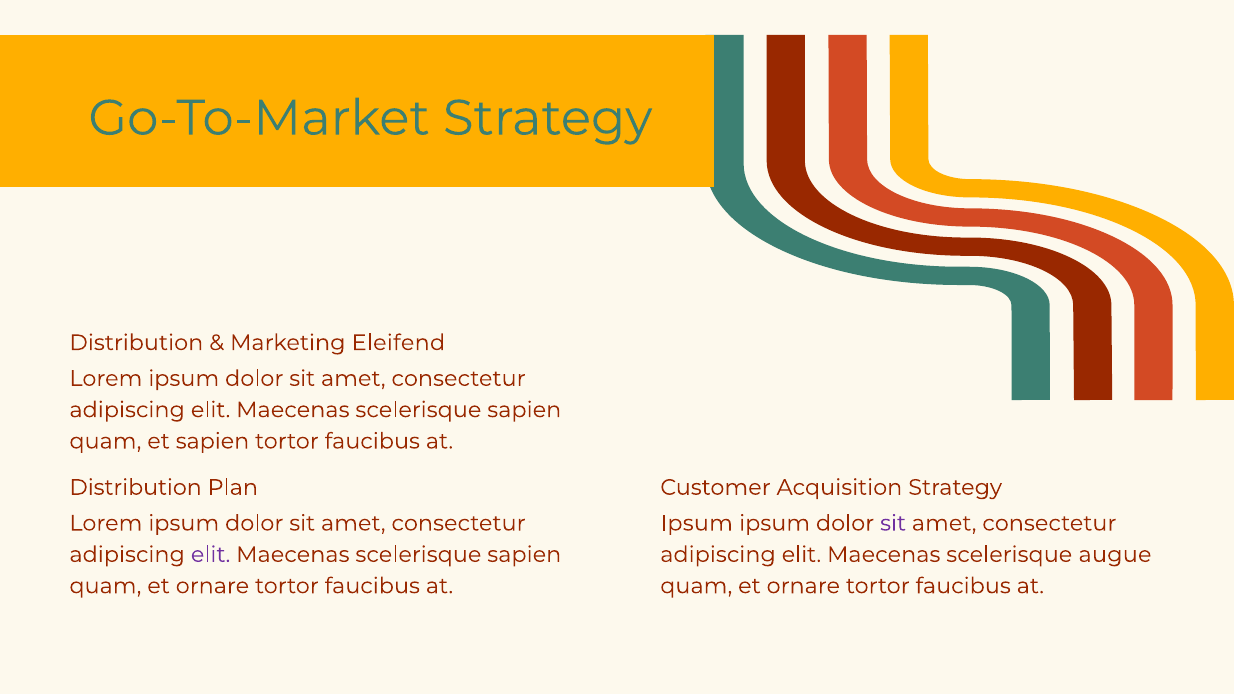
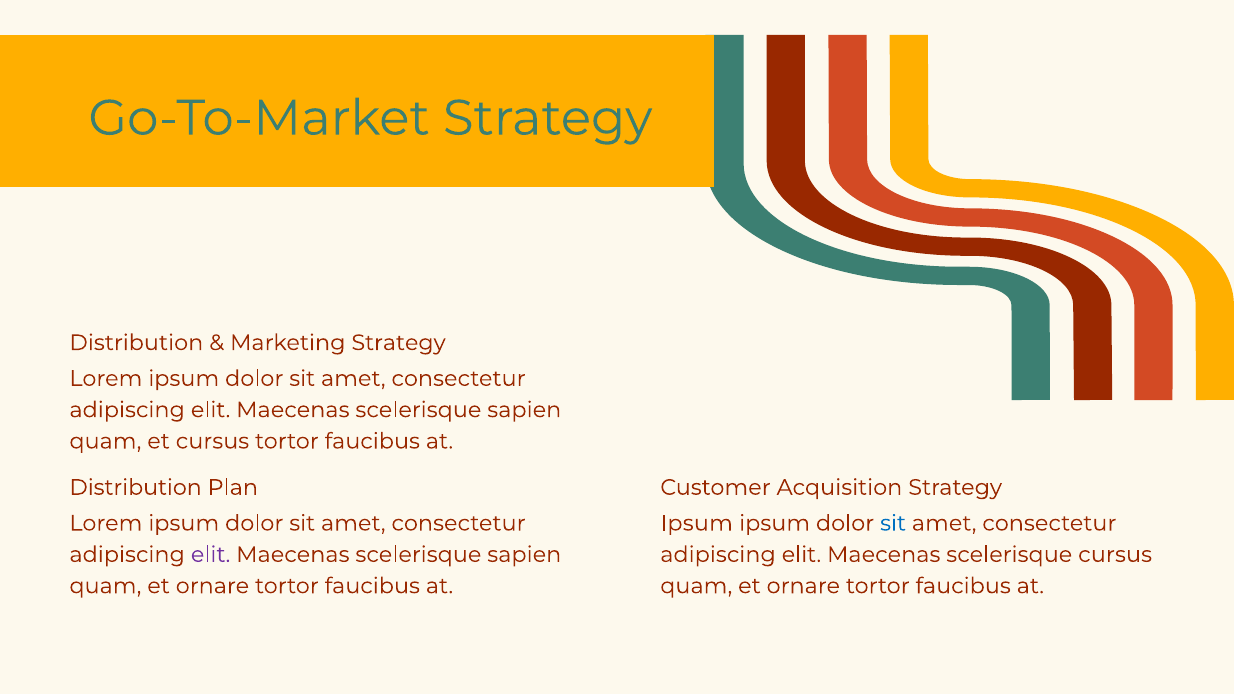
Marketing Eleifend: Eleifend -> Strategy
et sapien: sapien -> cursus
sit at (893, 523) colour: purple -> blue
scelerisque augue: augue -> cursus
